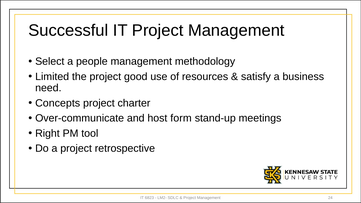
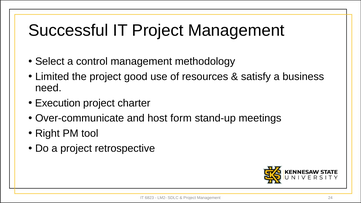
people: people -> control
Concepts: Concepts -> Execution
